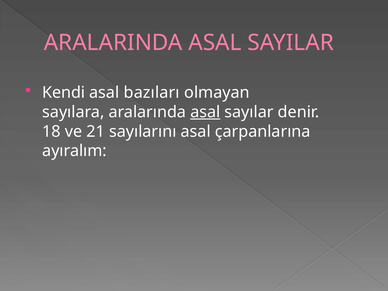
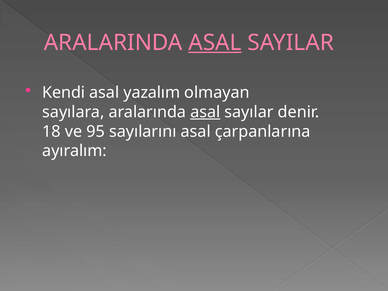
ASAL at (215, 43) underline: none -> present
bazıları: bazıları -> yazalım
21: 21 -> 95
